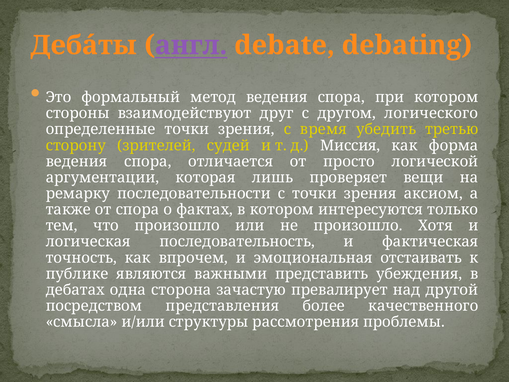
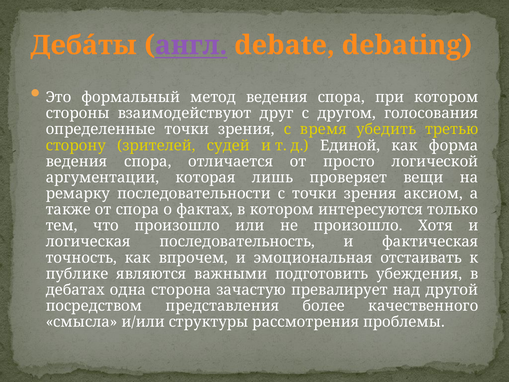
логического: логического -> голосования
Миссия: Миссия -> Единой
представить: представить -> подготовить
